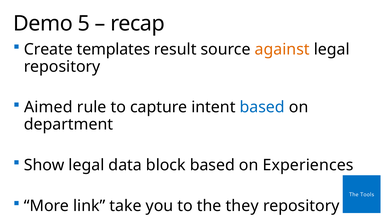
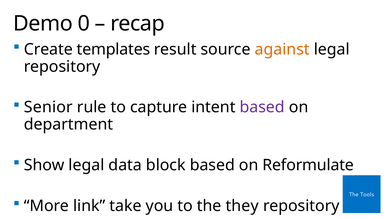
5: 5 -> 0
Aimed: Aimed -> Senior
based at (262, 107) colour: blue -> purple
Experiences: Experiences -> Reformulate
